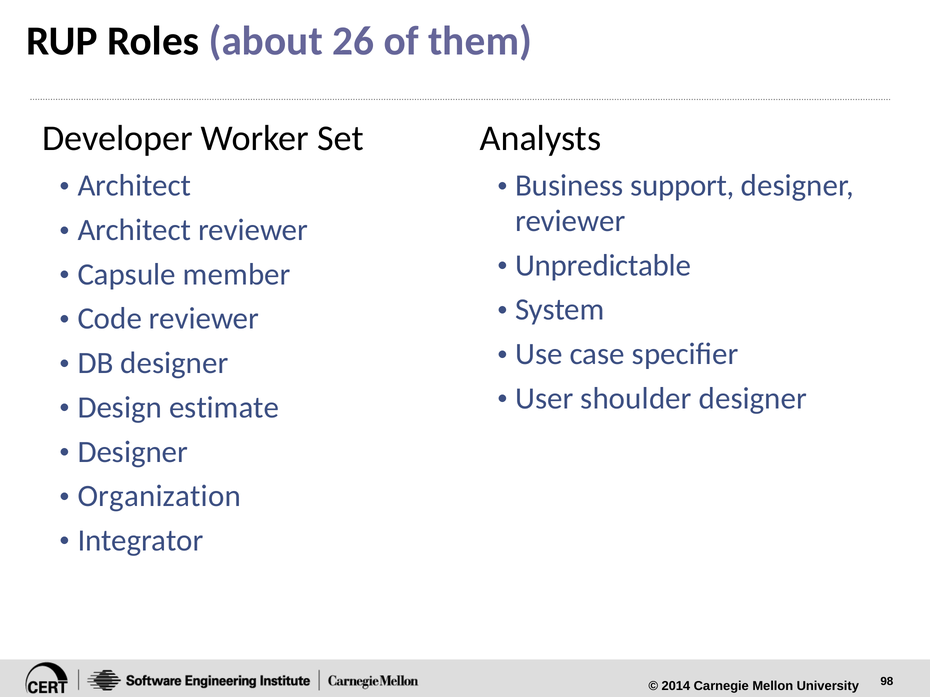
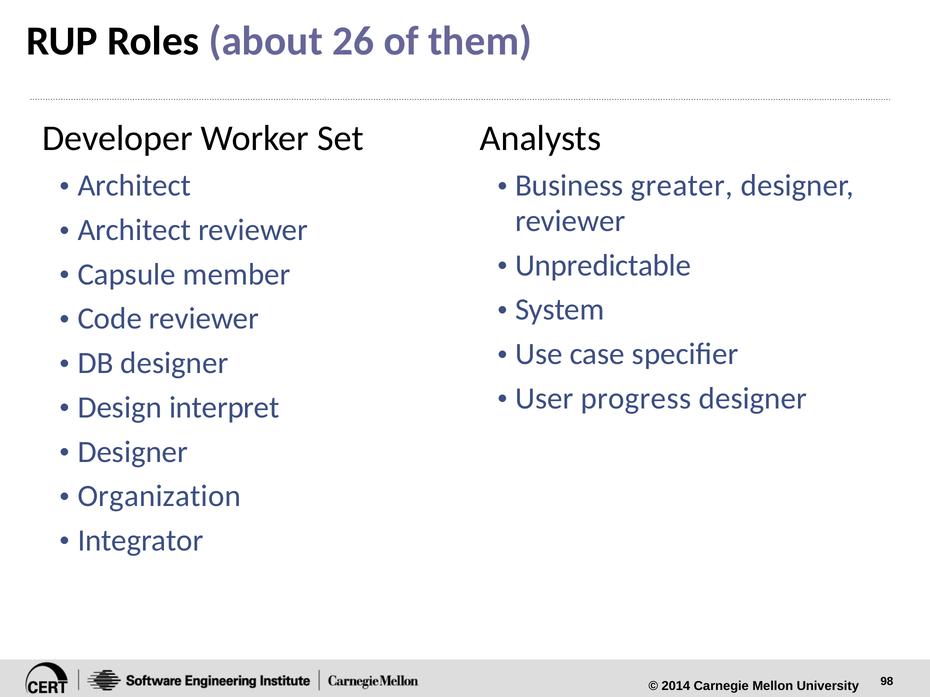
support: support -> greater
shoulder: shoulder -> progress
estimate: estimate -> interpret
